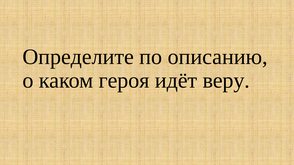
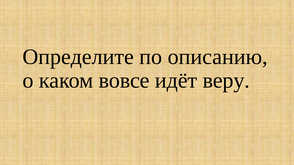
героя: героя -> вовсе
